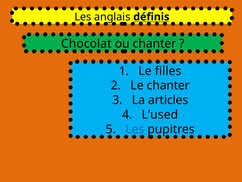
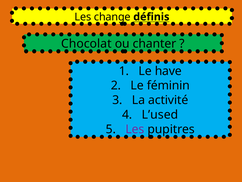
anglais: anglais -> change
filles: filles -> have
Le chanter: chanter -> féminin
articles: articles -> activité
Les at (135, 129) colour: blue -> purple
